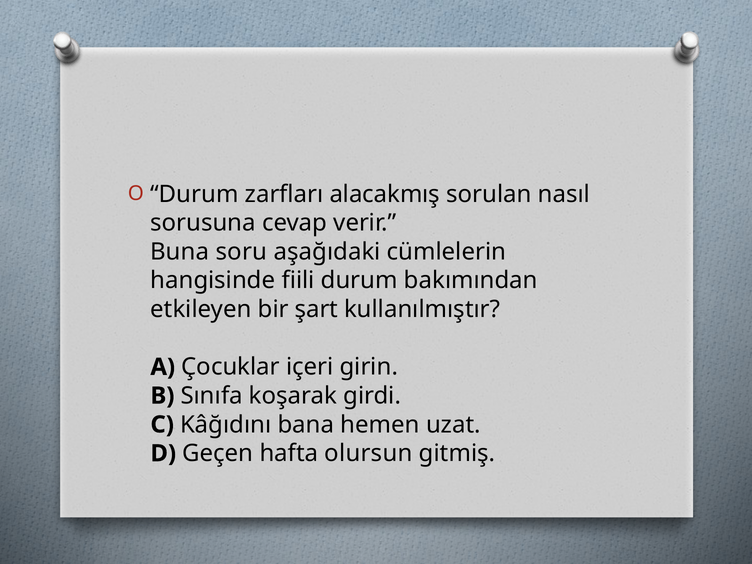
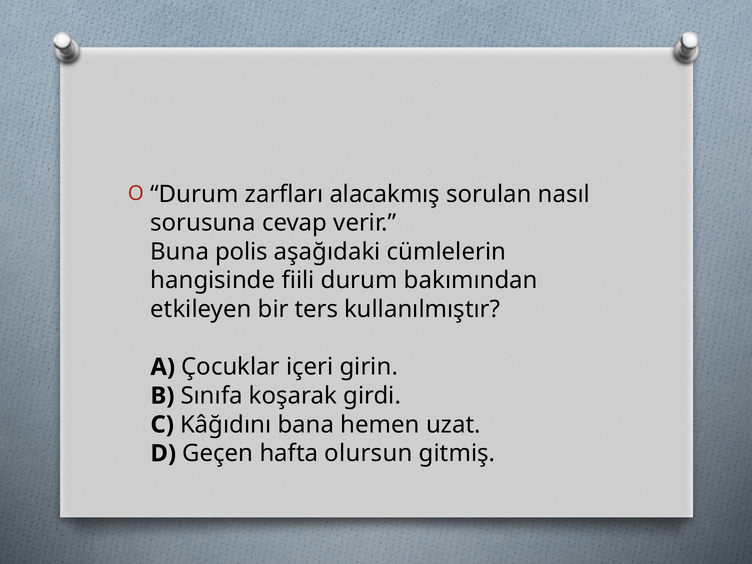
soru: soru -> polis
şart: şart -> ters
